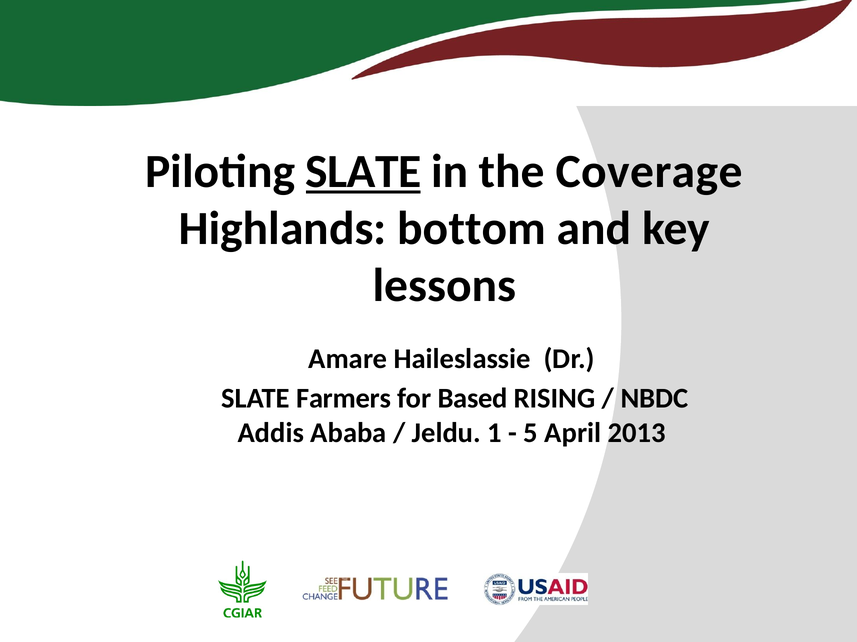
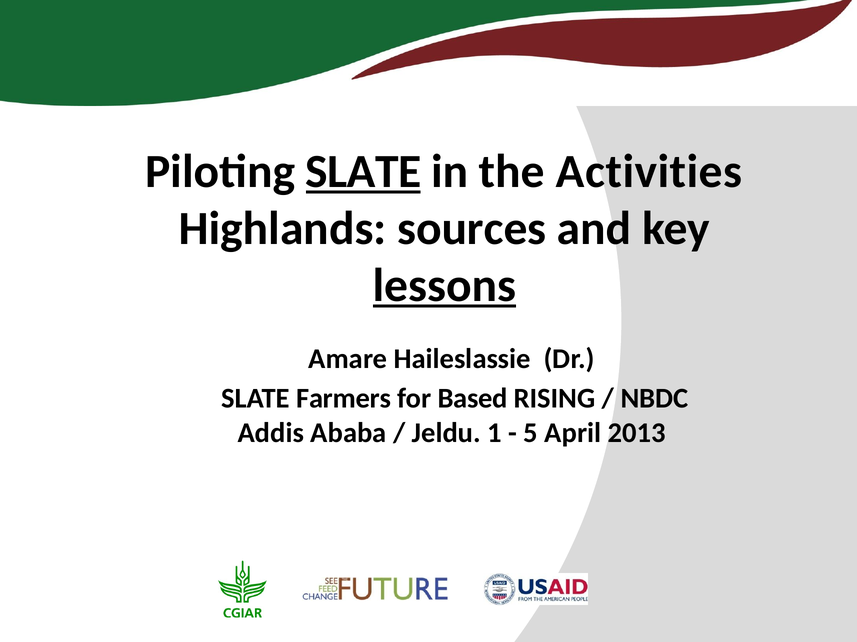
Coverage: Coverage -> Activities
bottom: bottom -> sources
lessons underline: none -> present
